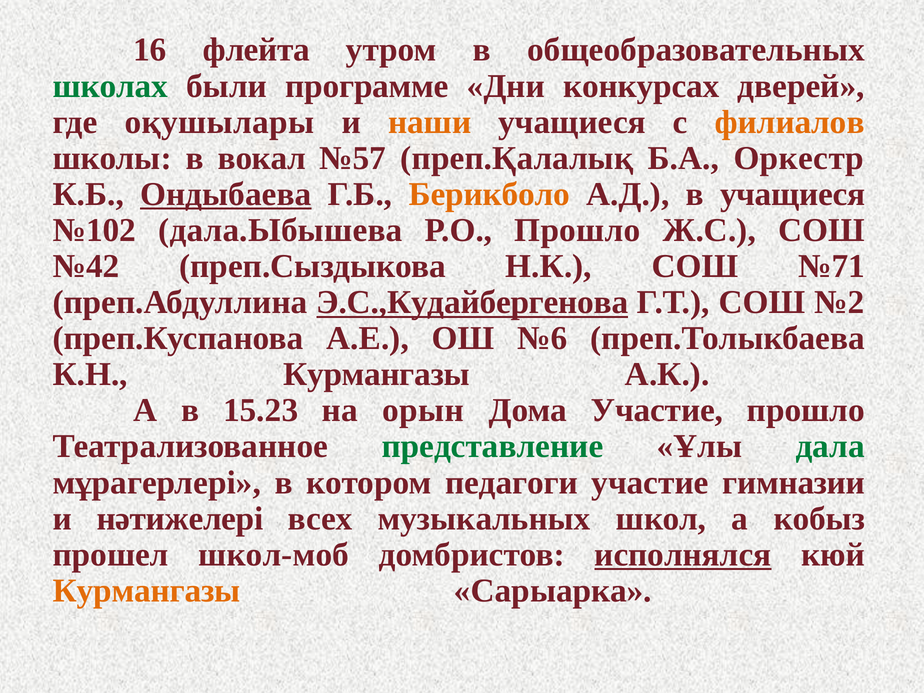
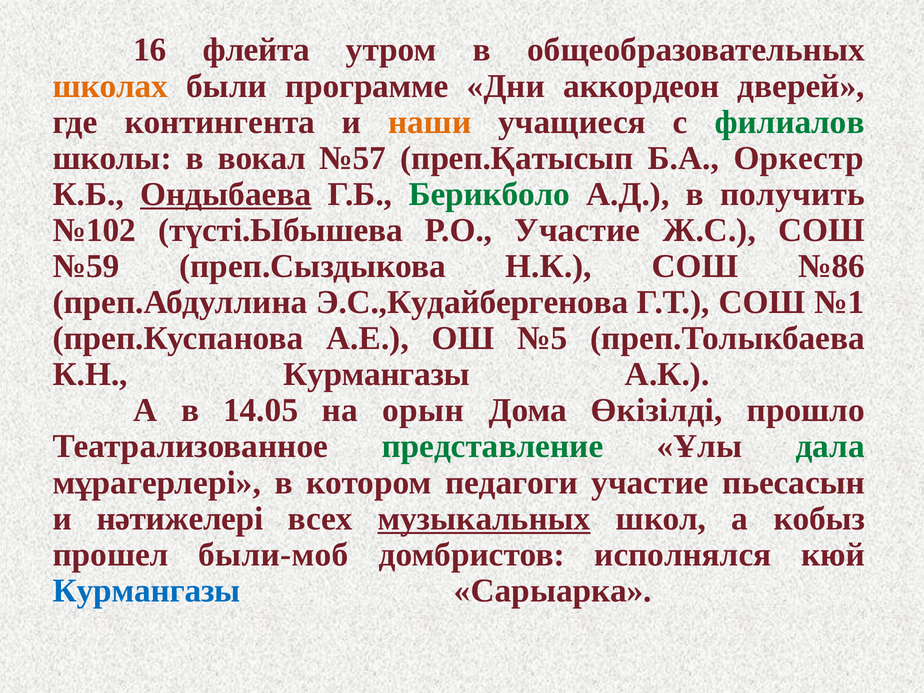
школах colour: green -> orange
конкурсах: конкурсах -> аккордеон
оқушылары: оқушылары -> контингента
филиалов colour: orange -> green
преп.Қалалық: преп.Қалалық -> преп.Қатысып
Берикболо colour: orange -> green
в учащиеся: учащиеся -> получить
дала.Ыбышева: дала.Ыбышева -> түсті.Ыбышева
Р.О Прошло: Прошло -> Участие
№42: №42 -> №59
№71: №71 -> №86
Э.С.,Кудайбергенова underline: present -> none
№2: №2 -> №1
№6: №6 -> №5
15.23: 15.23 -> 14.05
Дома Участие: Участие -> Өкізілді
гимназии: гимназии -> пьесасын
музыкальных underline: none -> present
школ-моб: школ-моб -> были-моб
исполнялся underline: present -> none
Курмангазы at (147, 591) colour: orange -> blue
